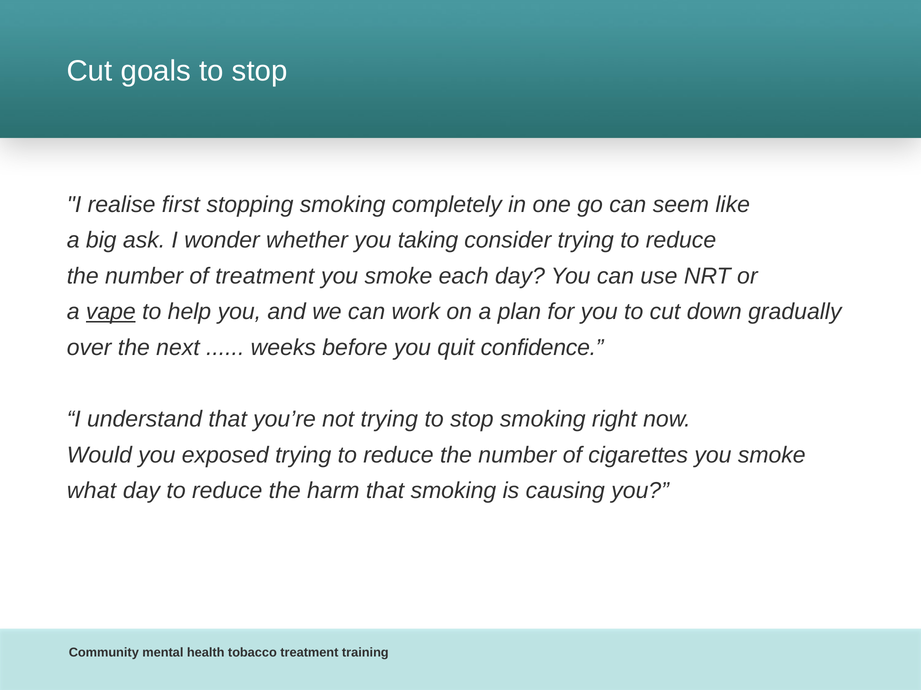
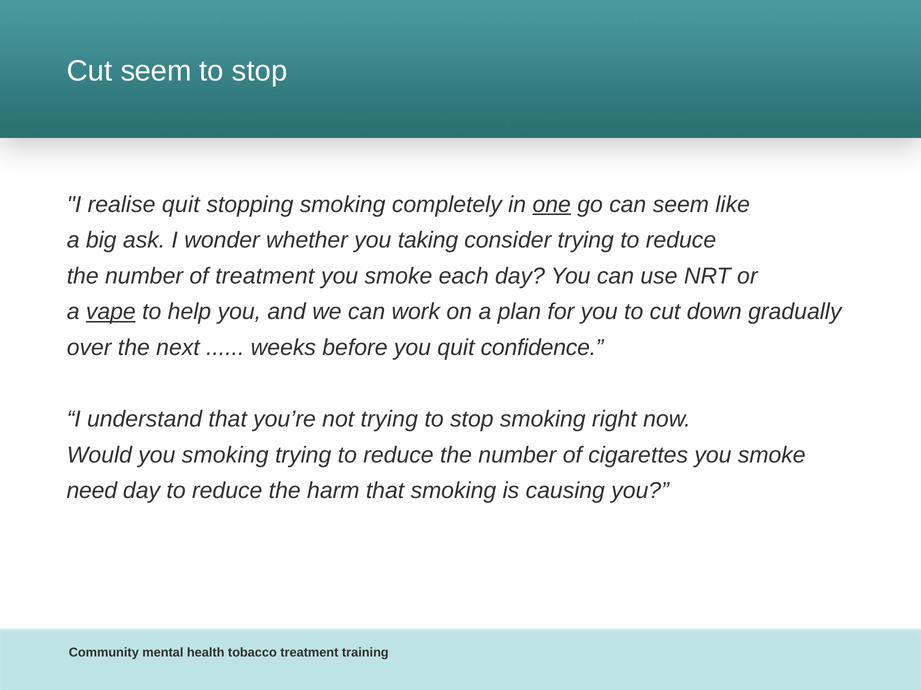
Cut goals: goals -> seem
realise first: first -> quit
one underline: none -> present
you exposed: exposed -> smoking
what: what -> need
